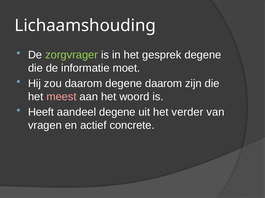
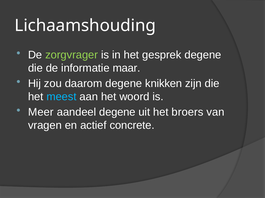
moet: moet -> maar
degene daarom: daarom -> knikken
meest colour: pink -> light blue
Heeft: Heeft -> Meer
verder: verder -> broers
